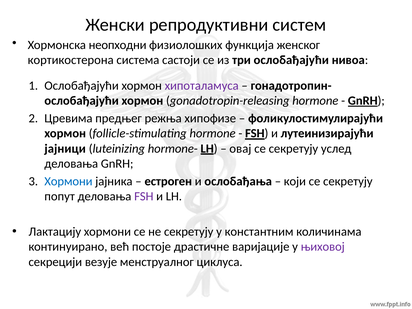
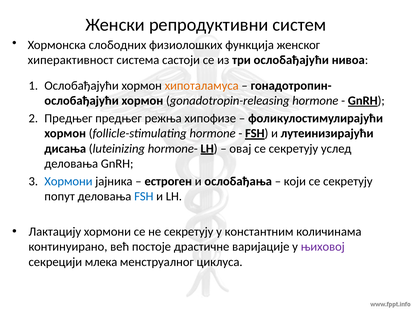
неопходни: неопходни -> слободних
кортикостерона: кортикостерона -> хиперактивност
хипоталамуса colour: purple -> orange
Цревима at (68, 118): Цревима -> Предњег
јајници: јајници -> дисања
FSH at (144, 196) colour: purple -> blue
везује: везује -> млека
